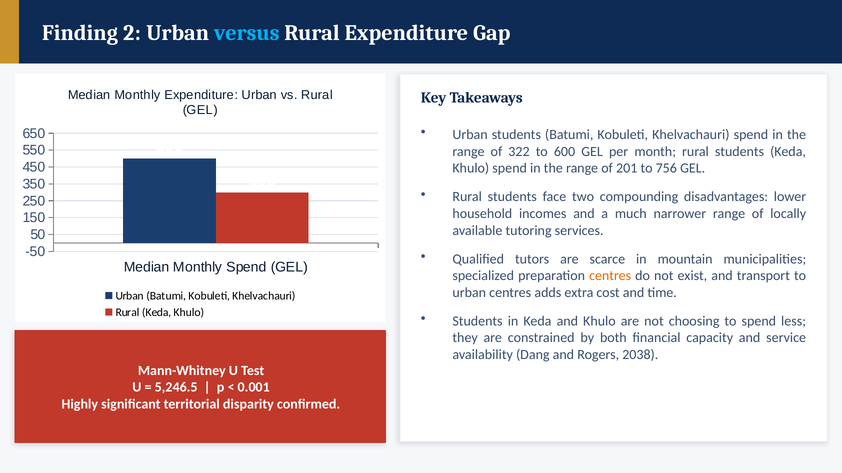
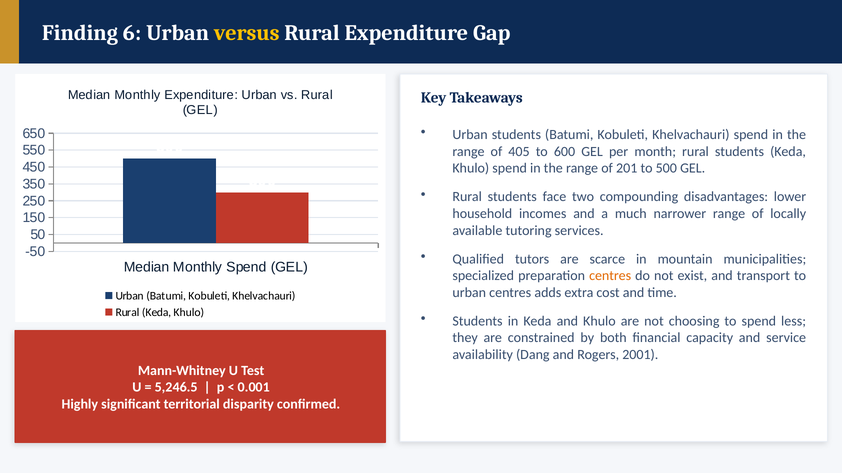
2: 2 -> 6
versus colour: light blue -> yellow
322: 322 -> 405
to 756: 756 -> 500
2038: 2038 -> 2001
